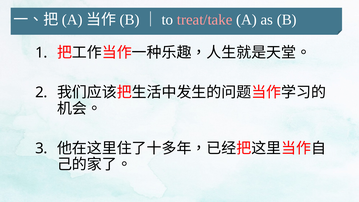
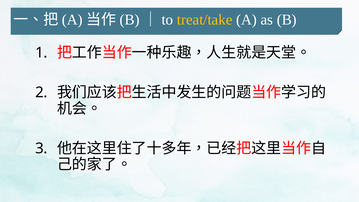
treat/take colour: pink -> yellow
